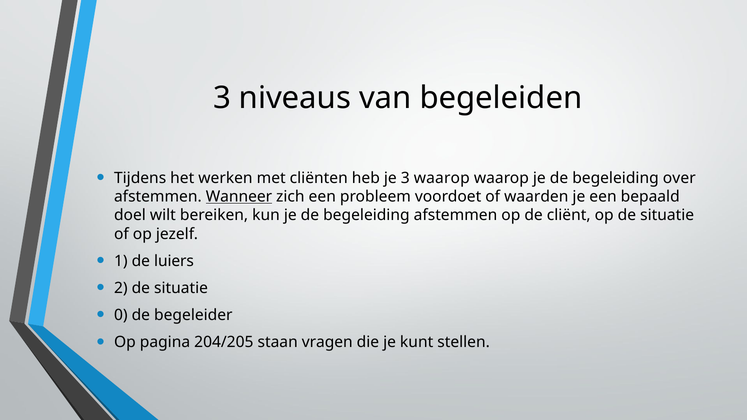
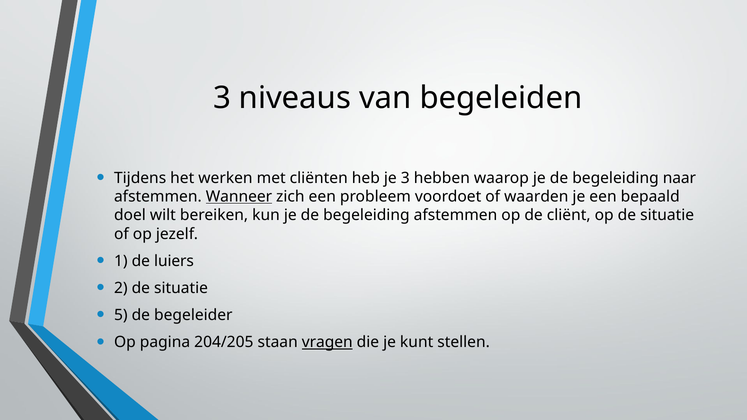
3 waarop: waarop -> hebben
over: over -> naar
0: 0 -> 5
vragen underline: none -> present
